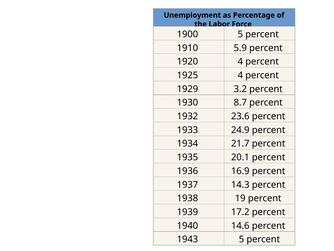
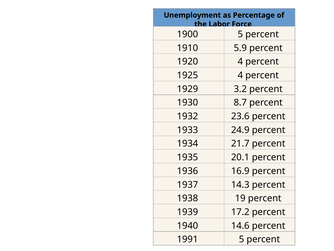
1943: 1943 -> 1991
